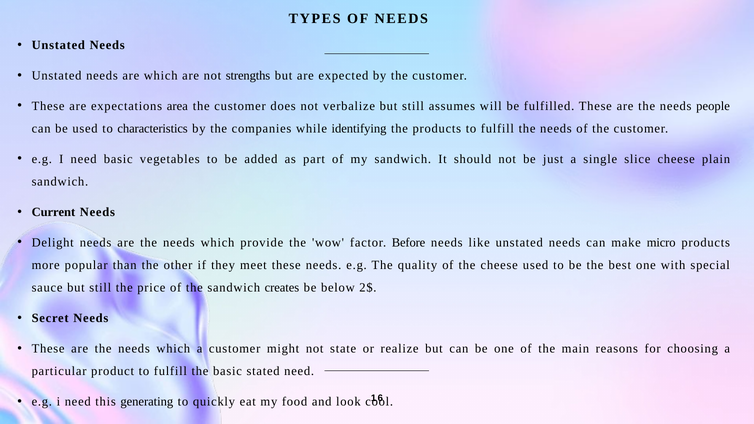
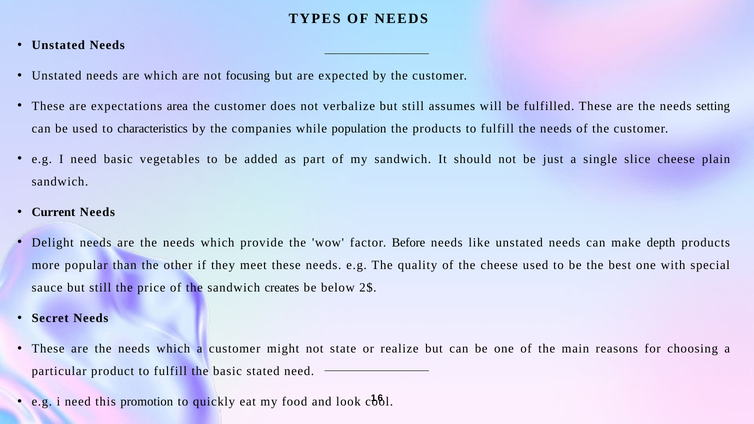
strengths: strengths -> focusing
people: people -> setting
identifying: identifying -> population
micro: micro -> depth
generating: generating -> promotion
